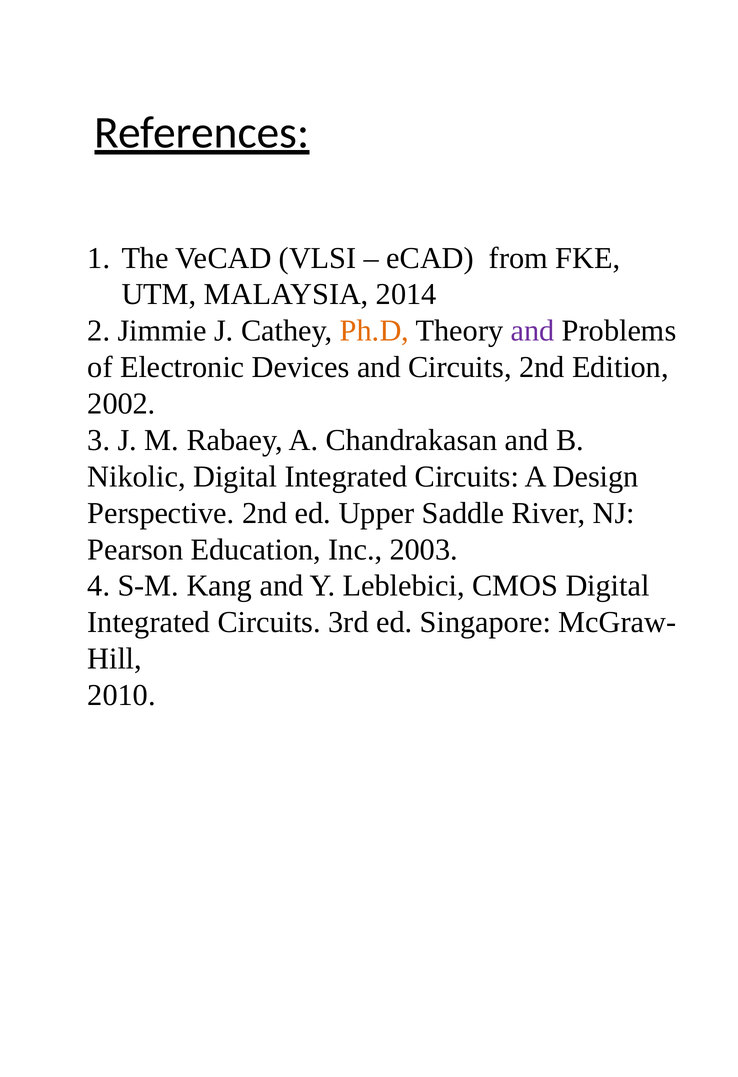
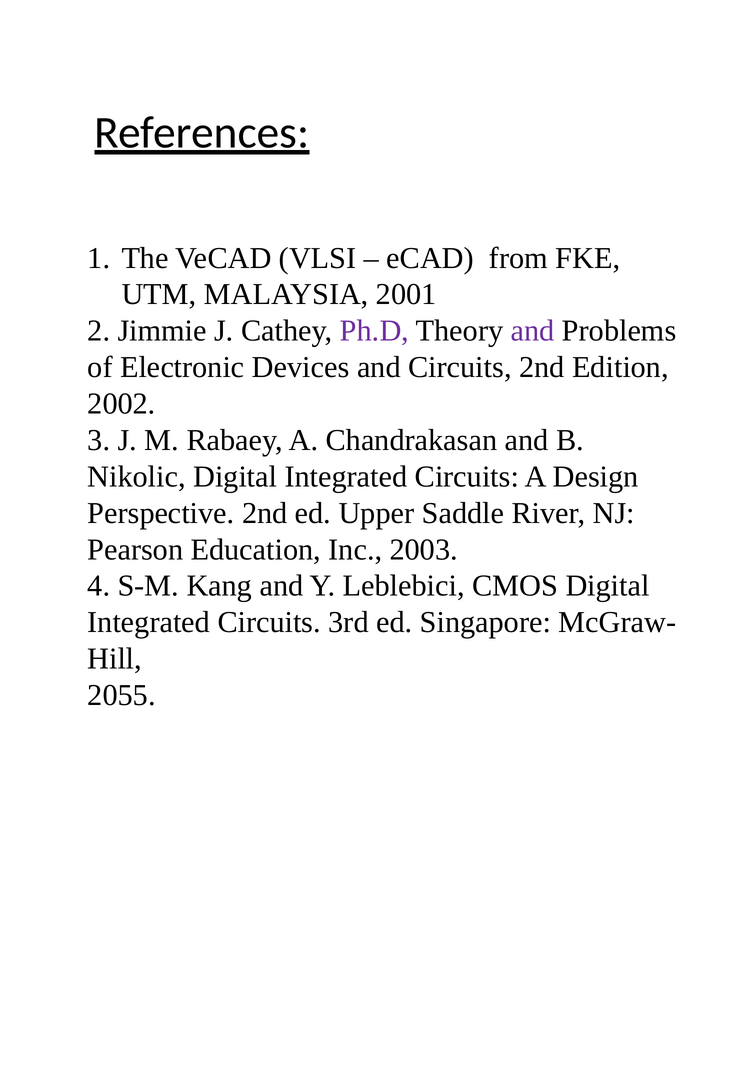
2014: 2014 -> 2001
Ph.D colour: orange -> purple
2010: 2010 -> 2055
